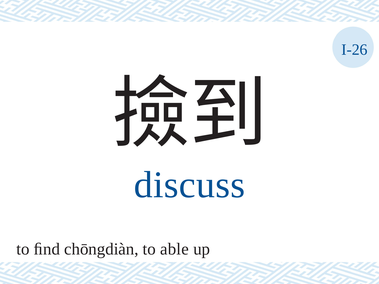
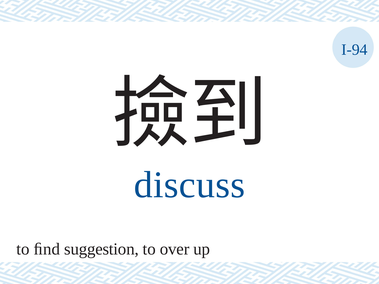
I-26: I-26 -> I-94
chōngdiàn: chōngdiàn -> suggestion
able: able -> over
